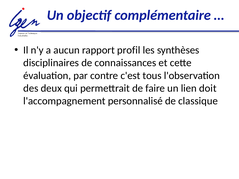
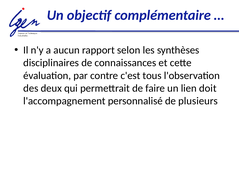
profil: profil -> selon
classique: classique -> plusieurs
